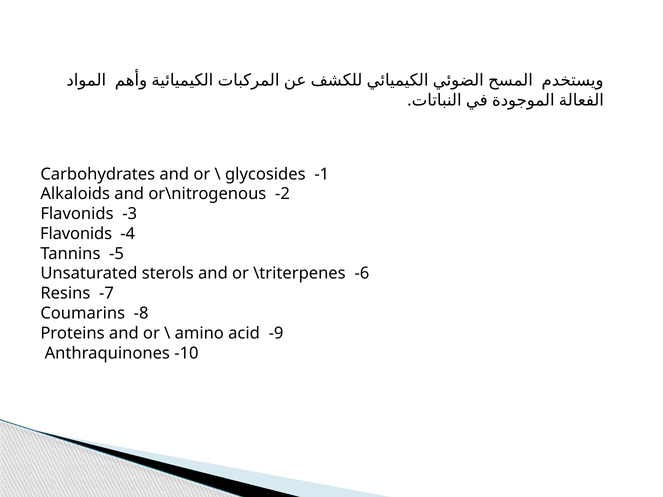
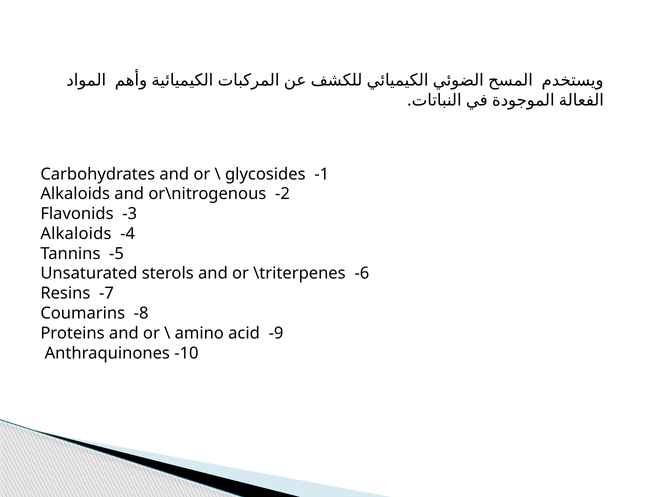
Flavonids at (76, 234): Flavonids -> Alkaloids
